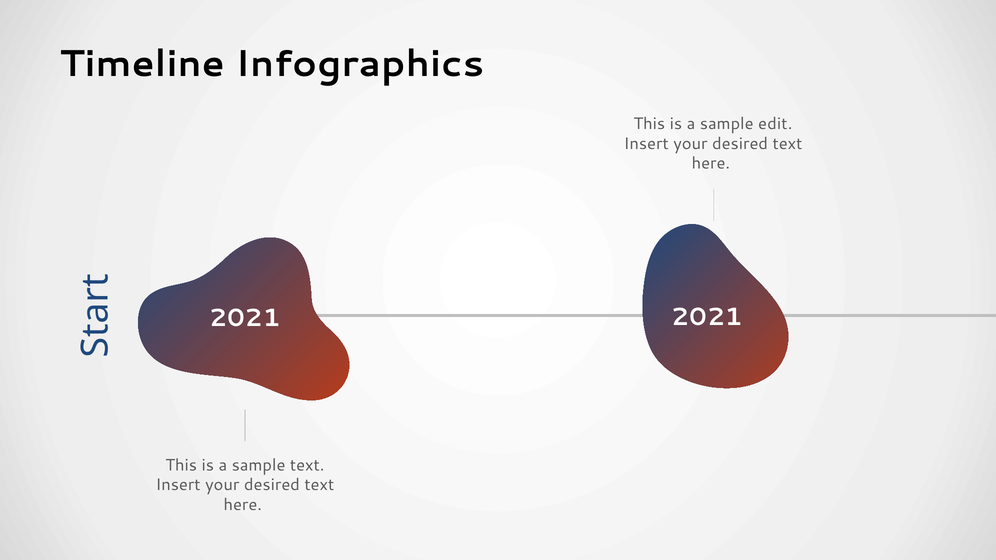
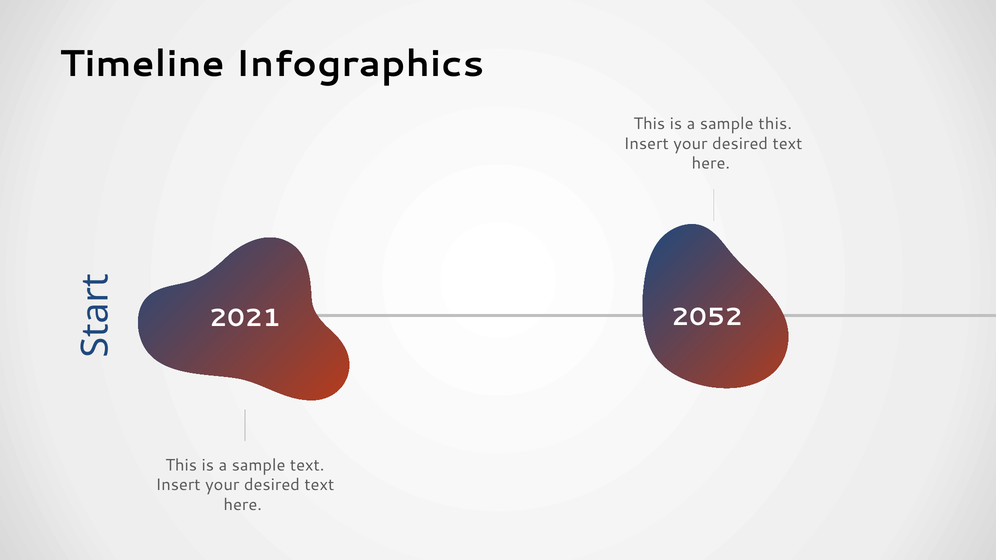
sample edit: edit -> this
2021 2021: 2021 -> 2052
